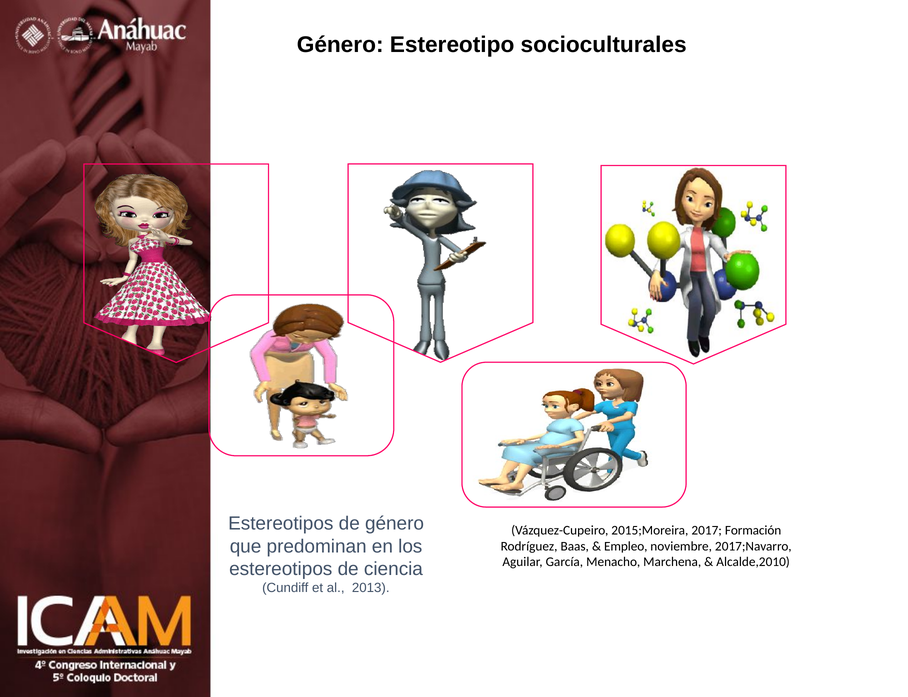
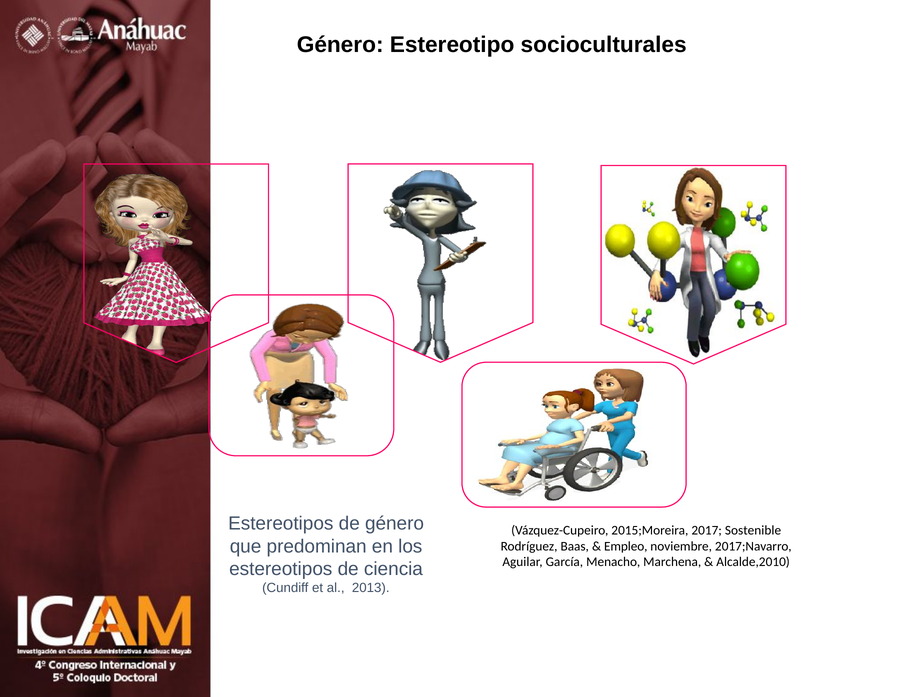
Formación: Formación -> Sostenible
